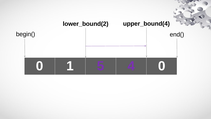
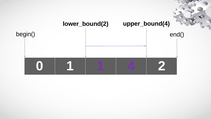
1 5: 5 -> 1
4 0: 0 -> 2
